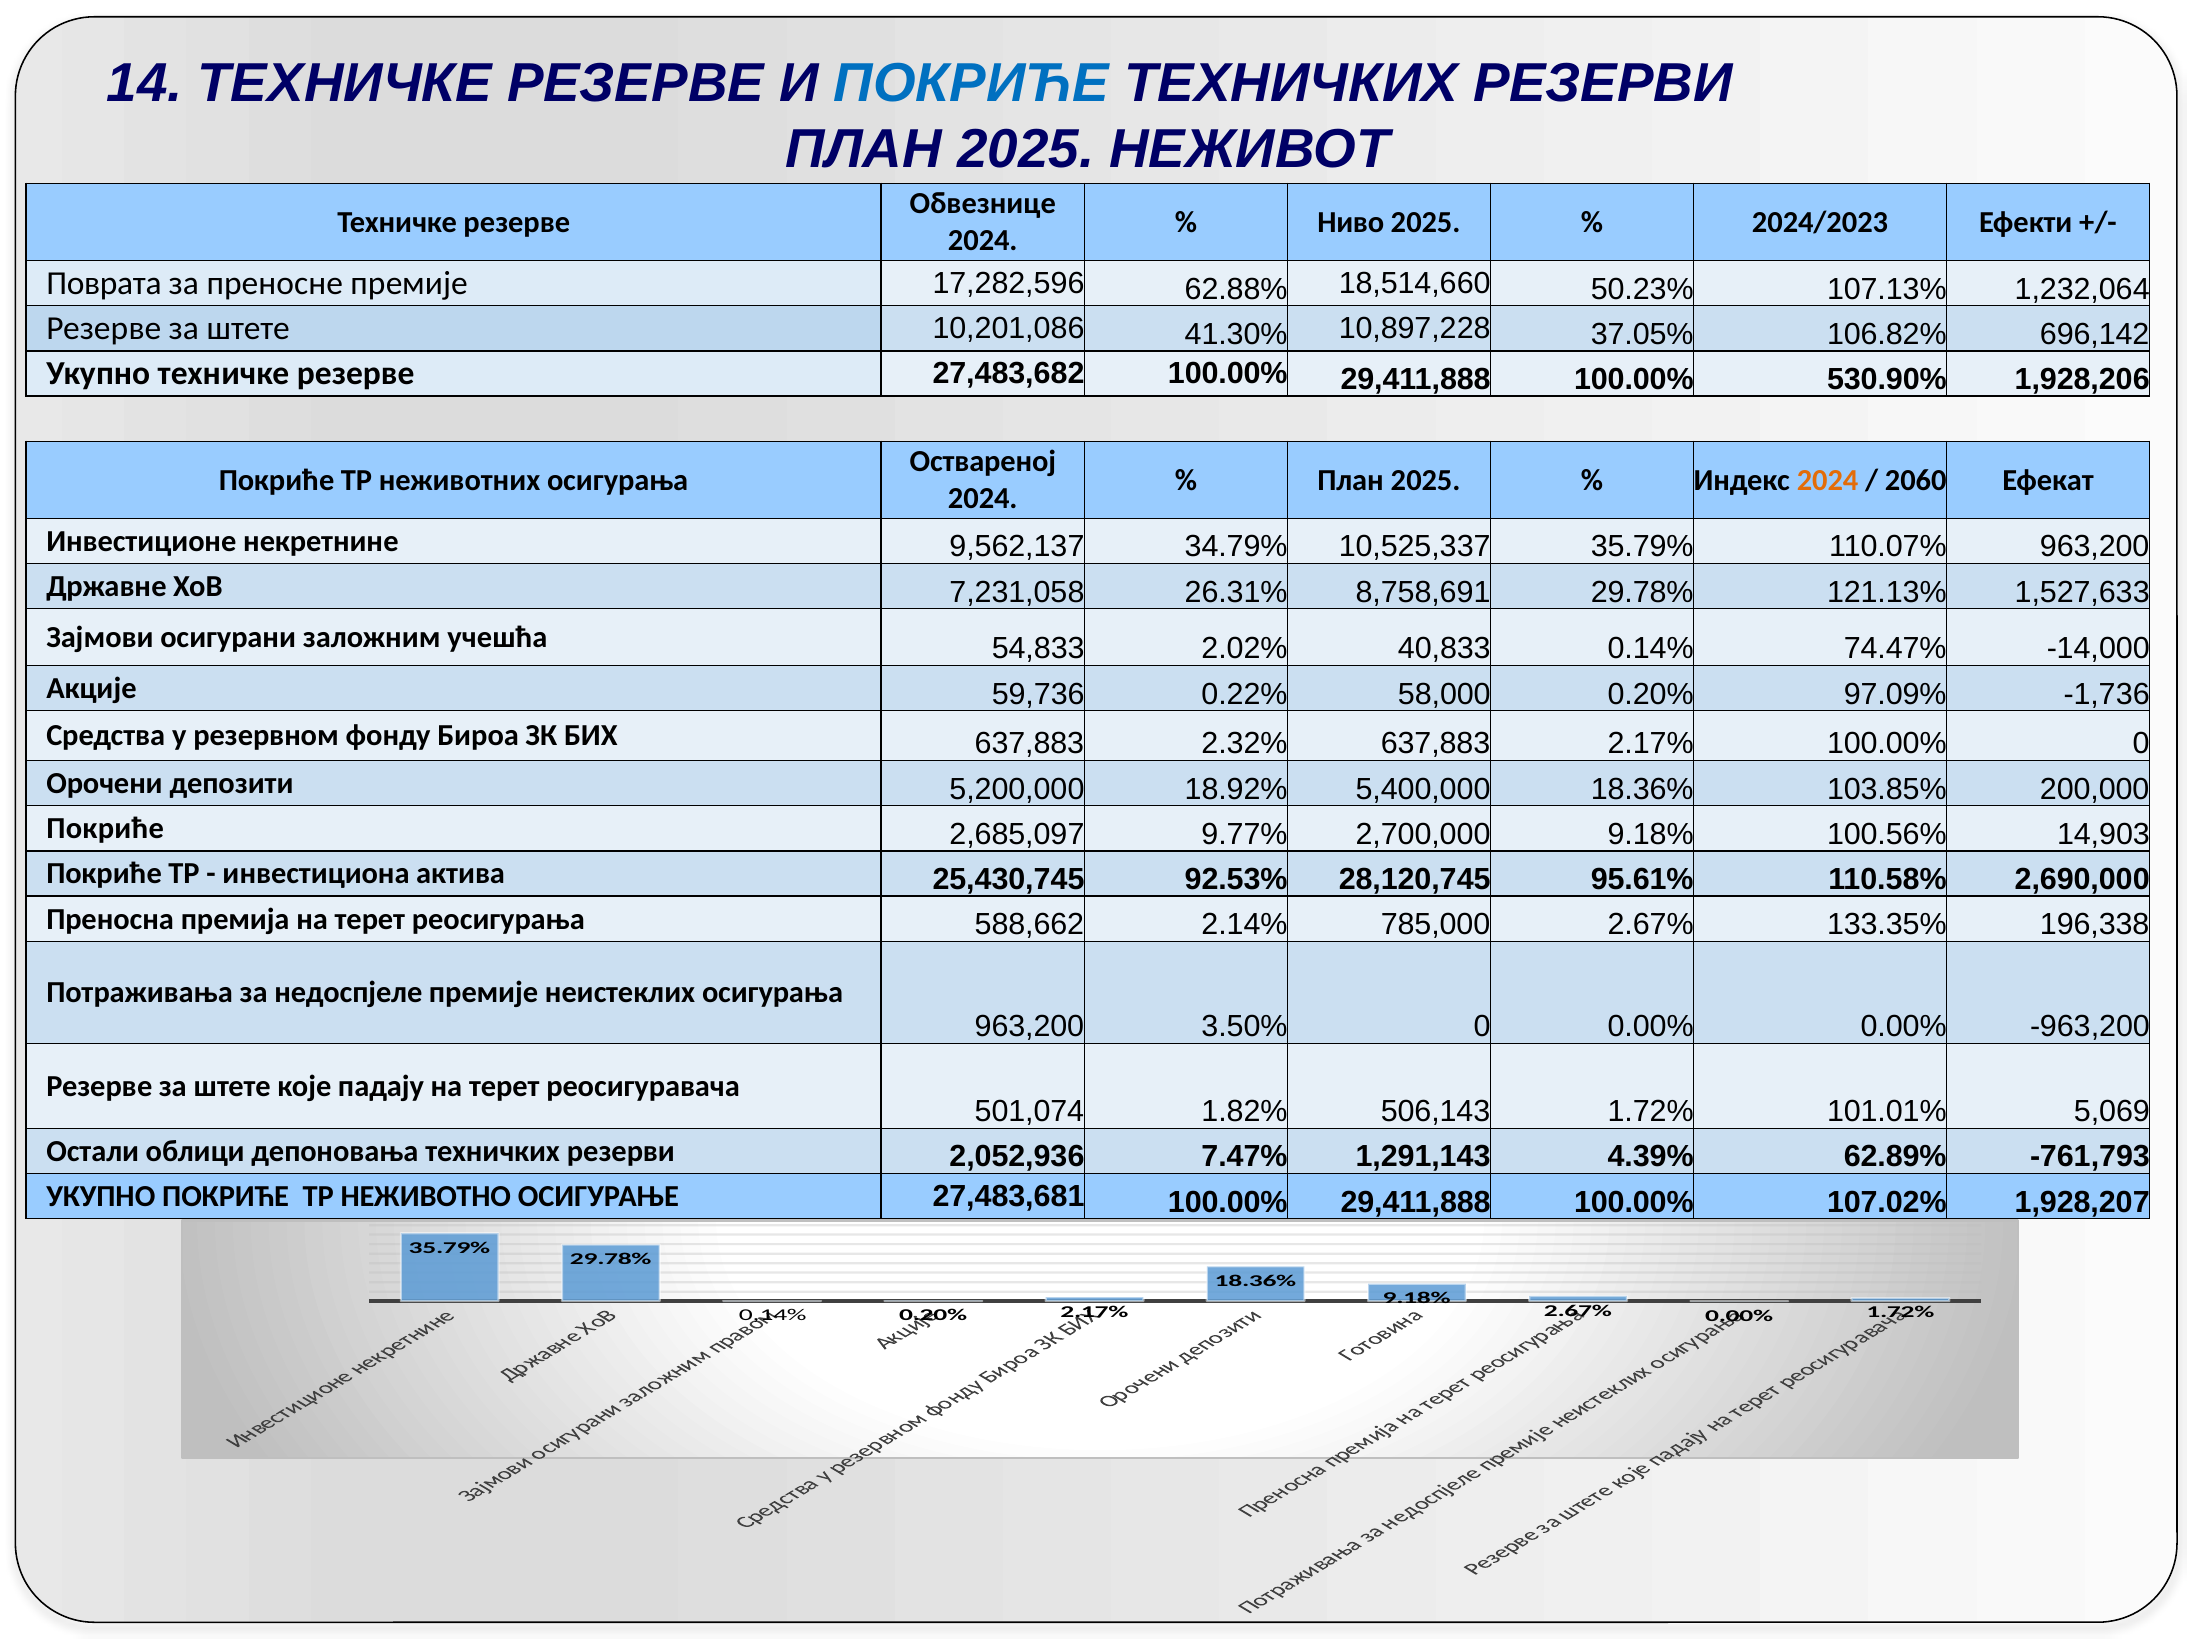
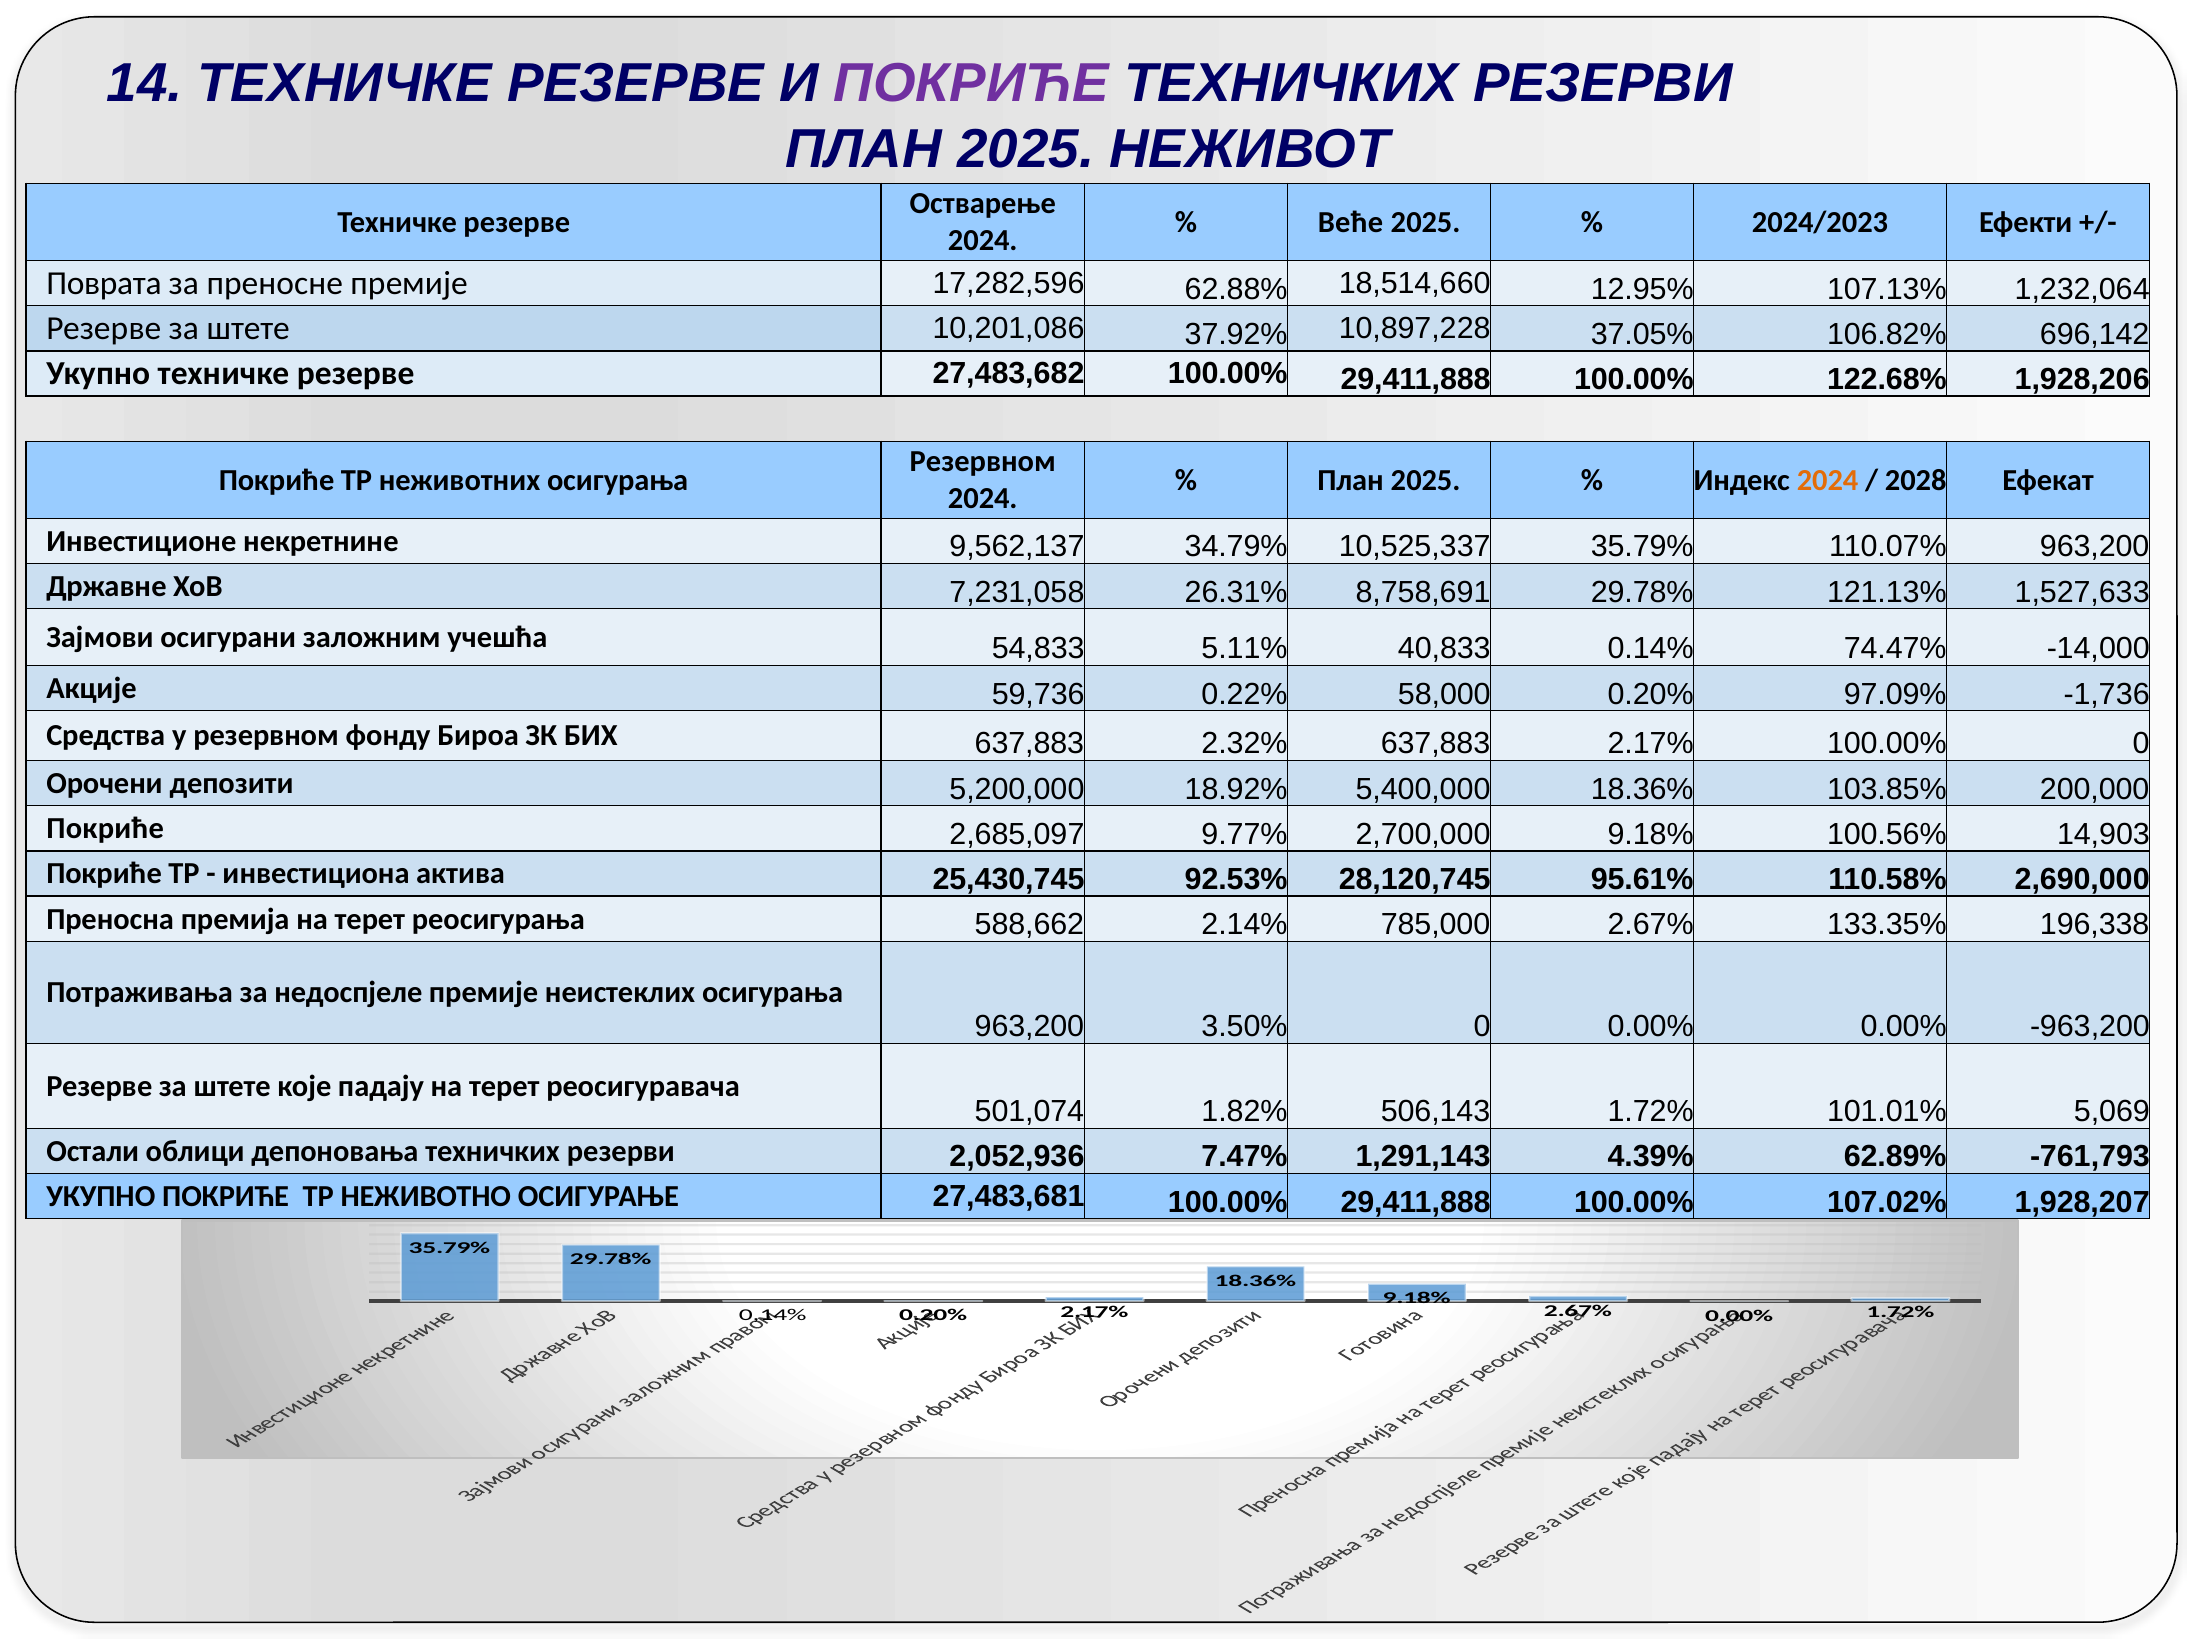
ПОКРИЋЕ at (971, 84) colour: blue -> purple
Обвезнице: Обвезнице -> Остварење
Ниво: Ниво -> Веће
50.23%: 50.23% -> 12.95%
41.30%: 41.30% -> 37.92%
530.90%: 530.90% -> 122.68%
Оствареној at (983, 462): Оствареној -> Резервном
2060: 2060 -> 2028
2.02%: 2.02% -> 5.11%
